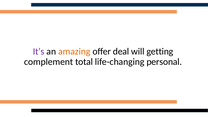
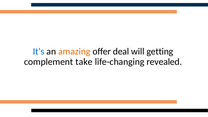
It’s colour: purple -> blue
total: total -> take
personal: personal -> revealed
